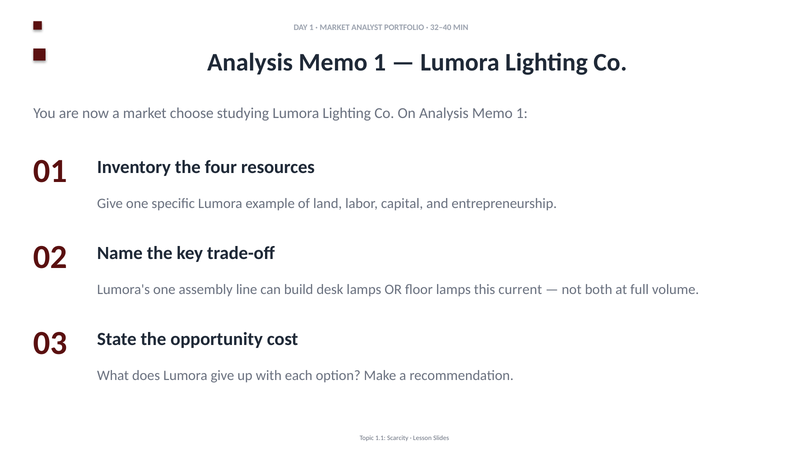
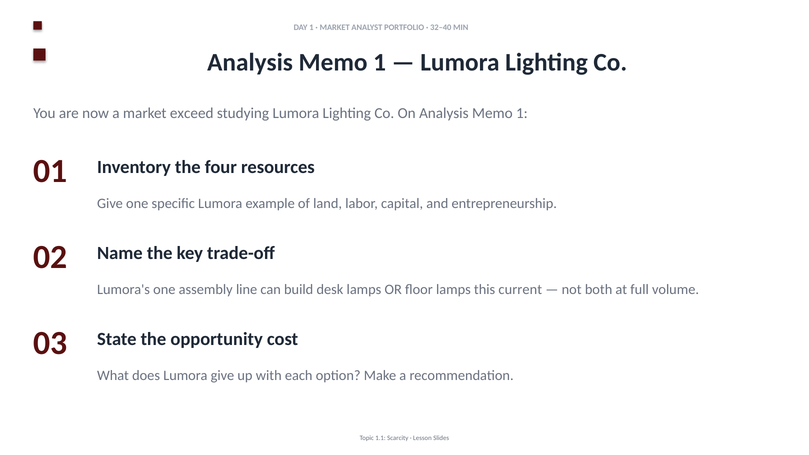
choose: choose -> exceed
